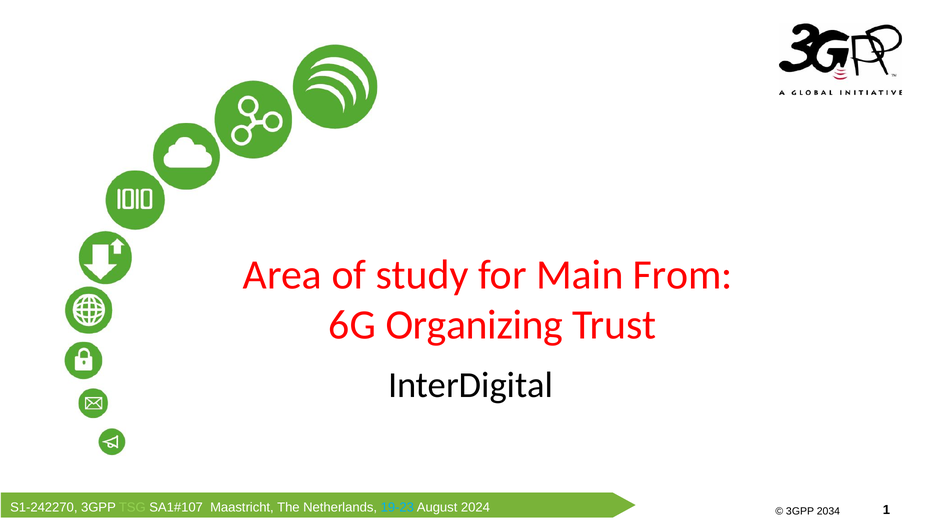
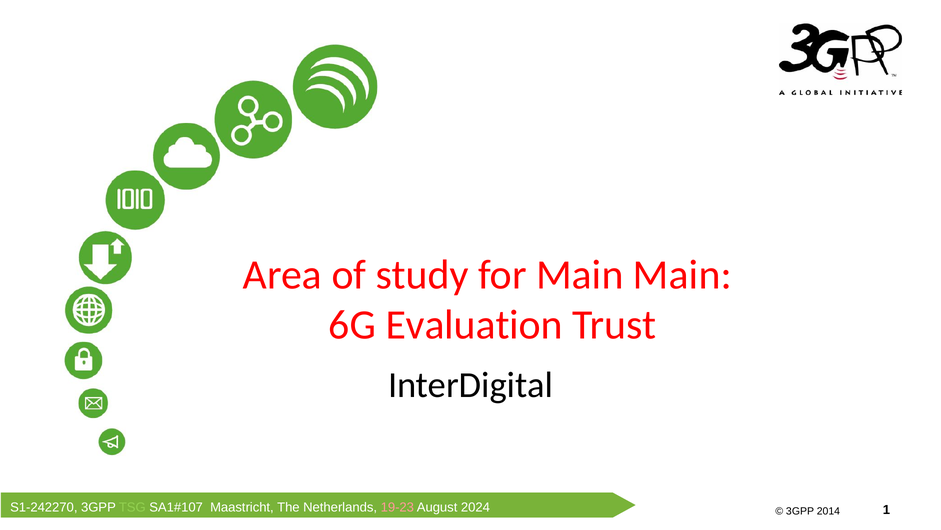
Main From: From -> Main
Organizing: Organizing -> Evaluation
19-23 colour: light blue -> pink
2034: 2034 -> 2014
